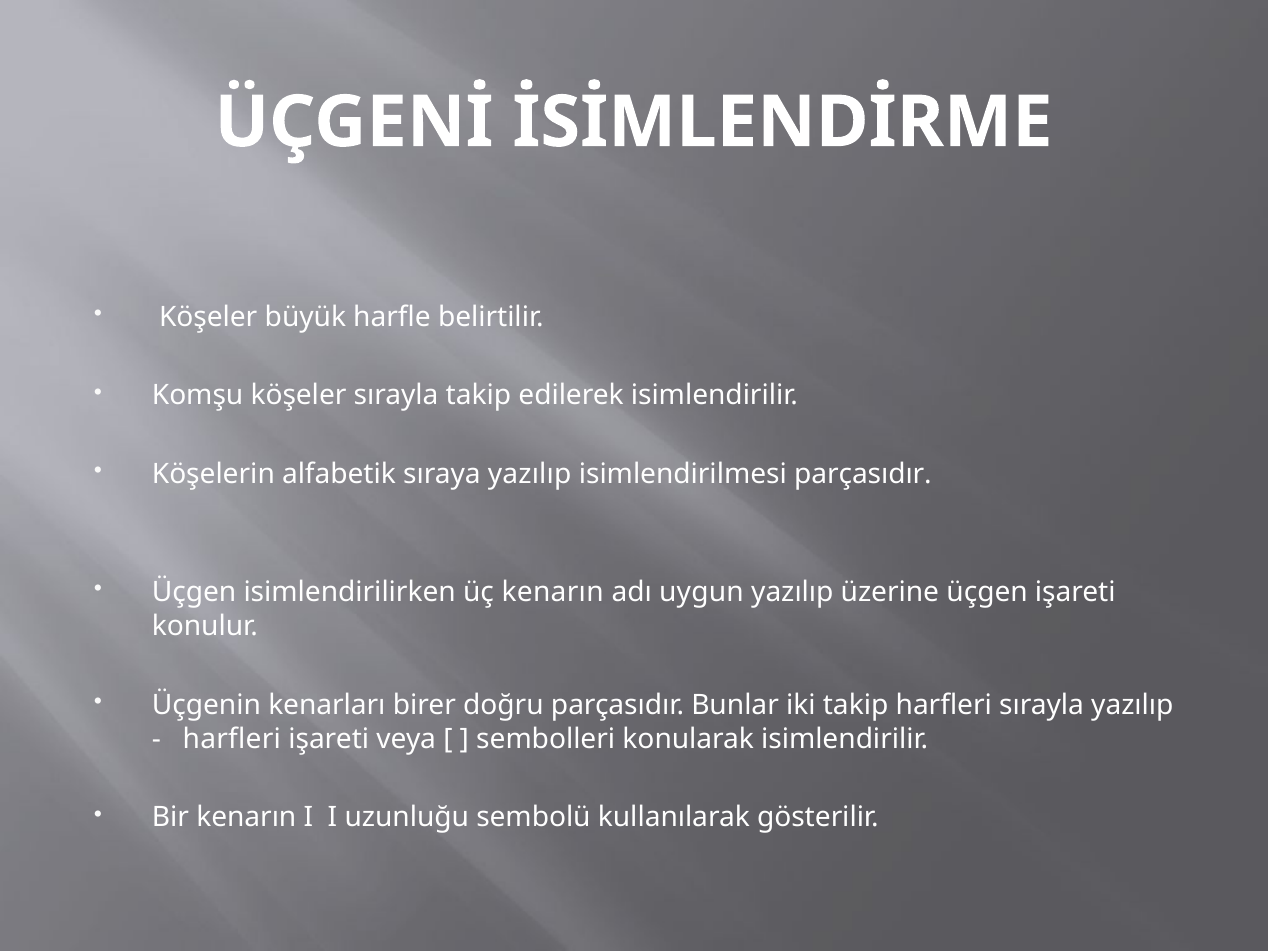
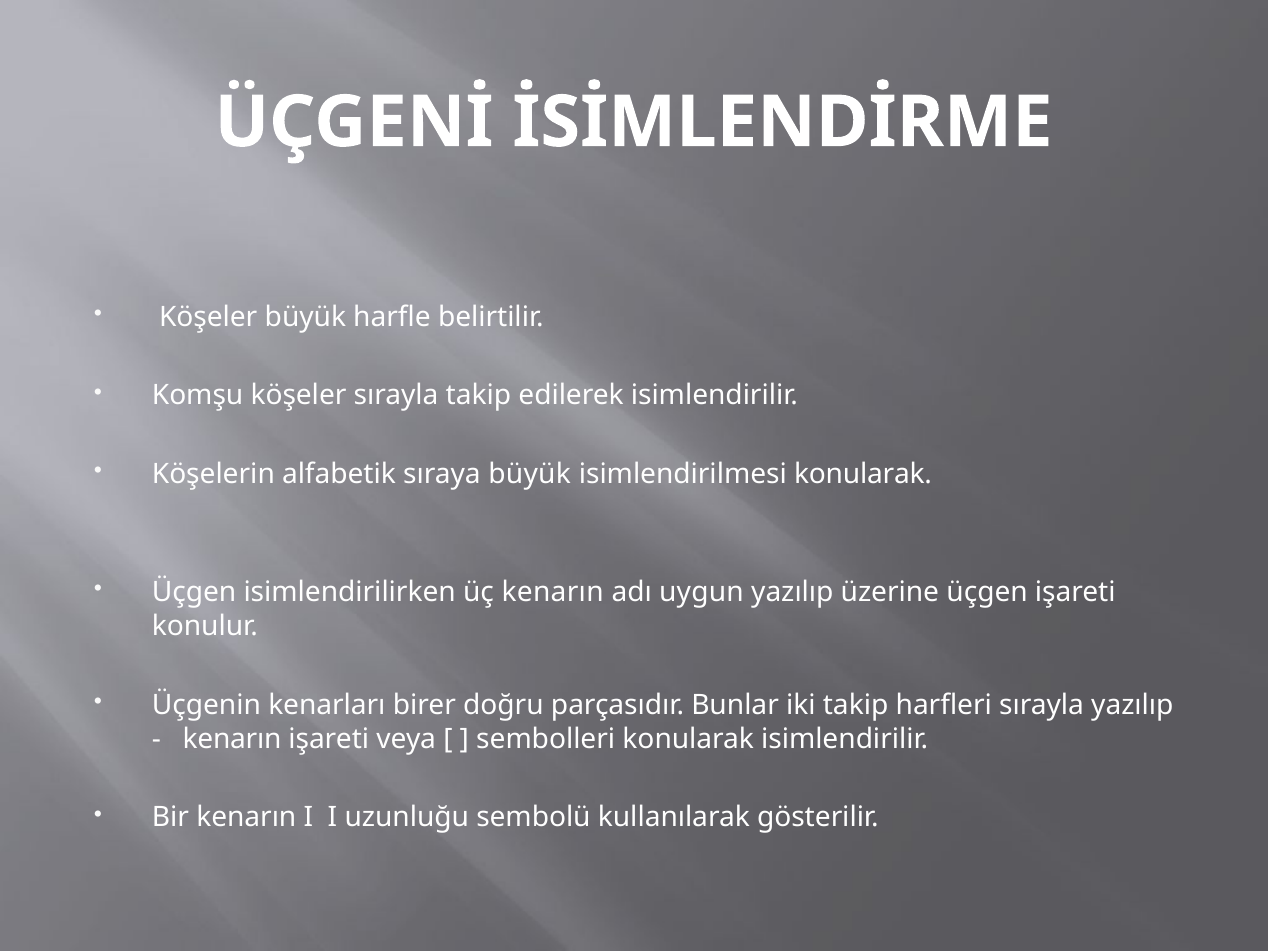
sıraya yazılıp: yazılıp -> büyük
isimlendirilmesi parçasıdır: parçasıdır -> konularak
harfleri at (232, 739): harfleri -> kenarın
